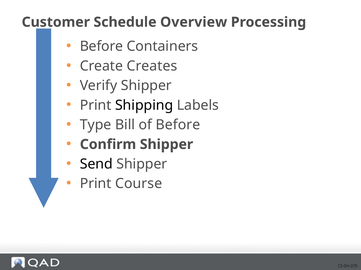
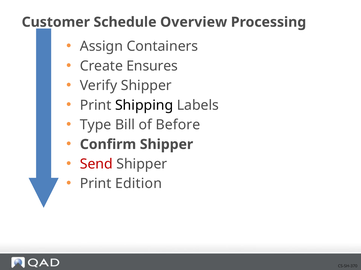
Before at (101, 46): Before -> Assign
Creates: Creates -> Ensures
Send colour: black -> red
Course: Course -> Edition
